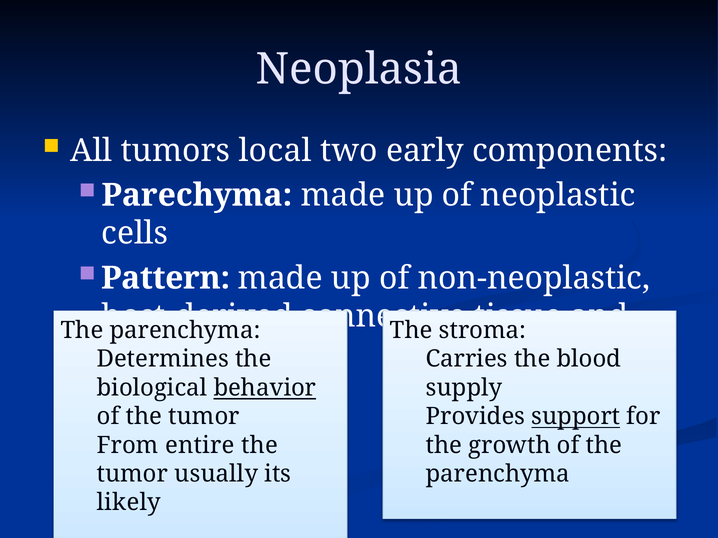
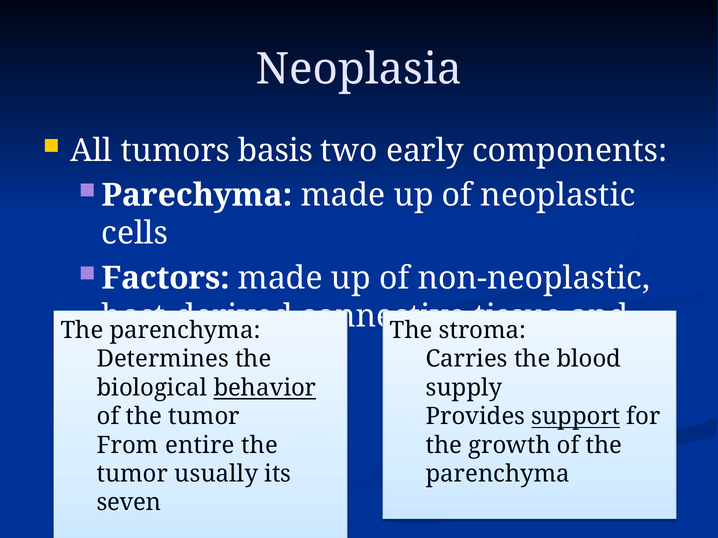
local: local -> basis
Pattern: Pattern -> Factors
likely: likely -> seven
